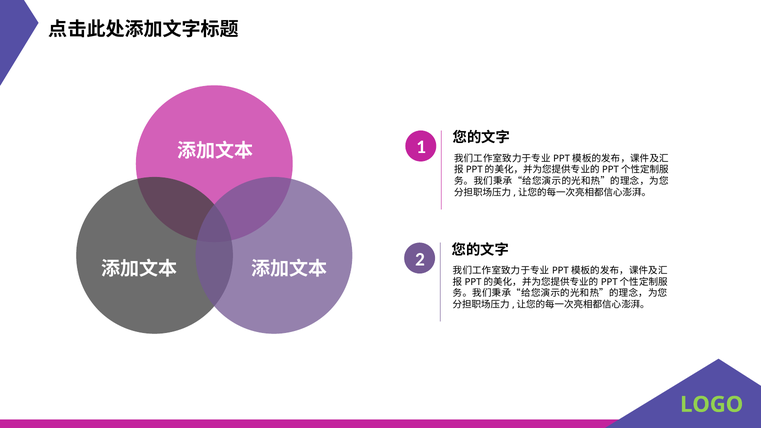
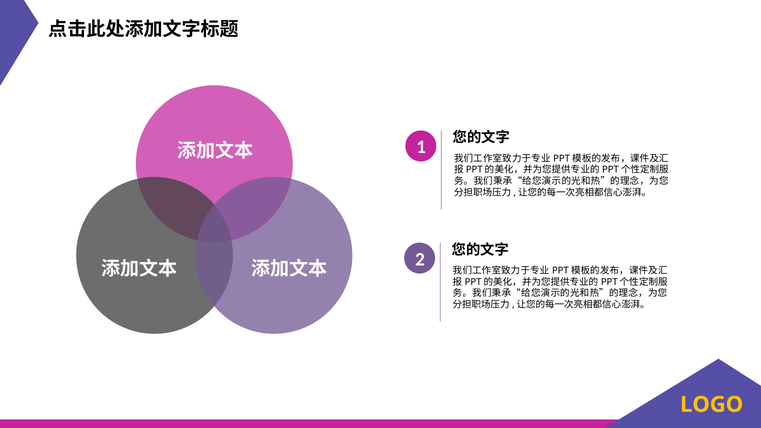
LOGO colour: light green -> yellow
